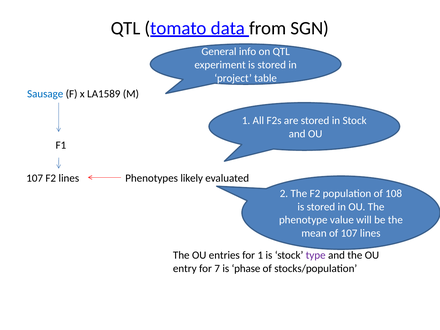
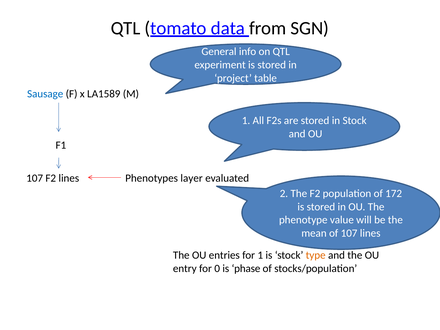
likely: likely -> layer
108: 108 -> 172
type colour: purple -> orange
7: 7 -> 0
